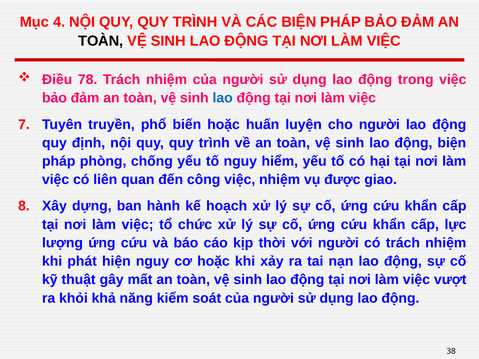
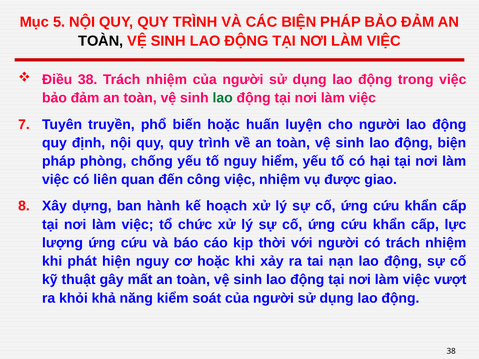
4: 4 -> 5
Điều 78: 78 -> 38
lao at (223, 98) colour: blue -> green
